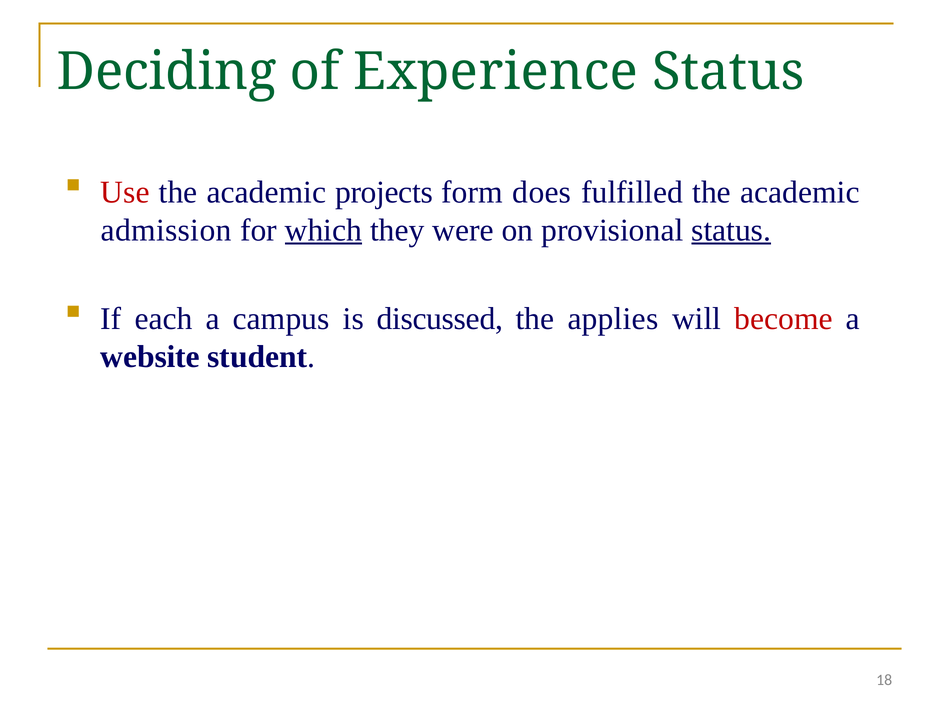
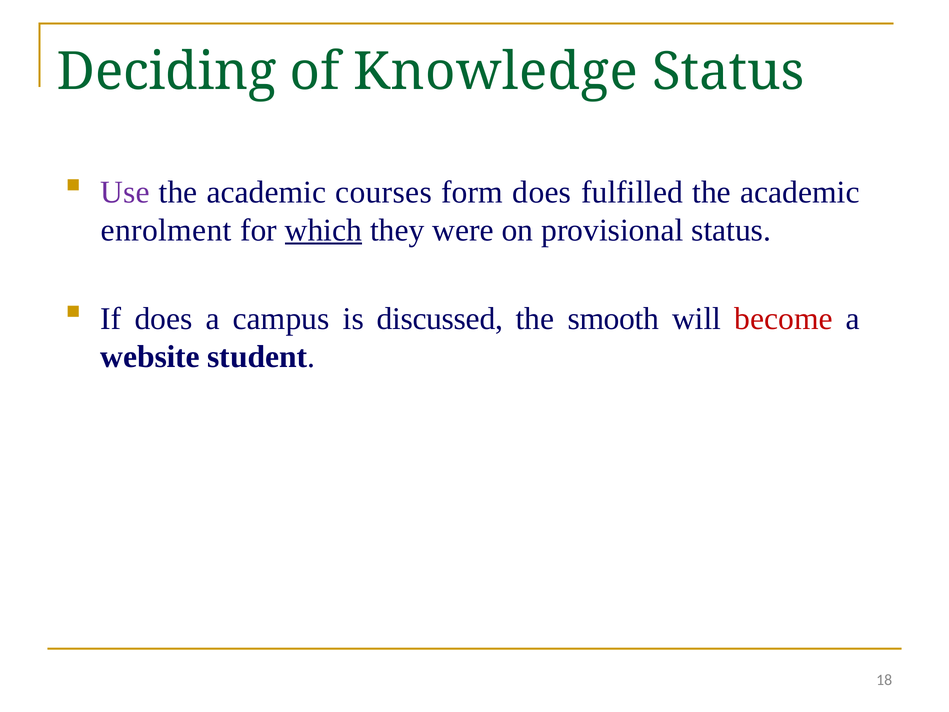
Experience: Experience -> Knowledge
Use colour: red -> purple
projects: projects -> courses
admission: admission -> enrolment
status at (731, 230) underline: present -> none
If each: each -> does
applies: applies -> smooth
